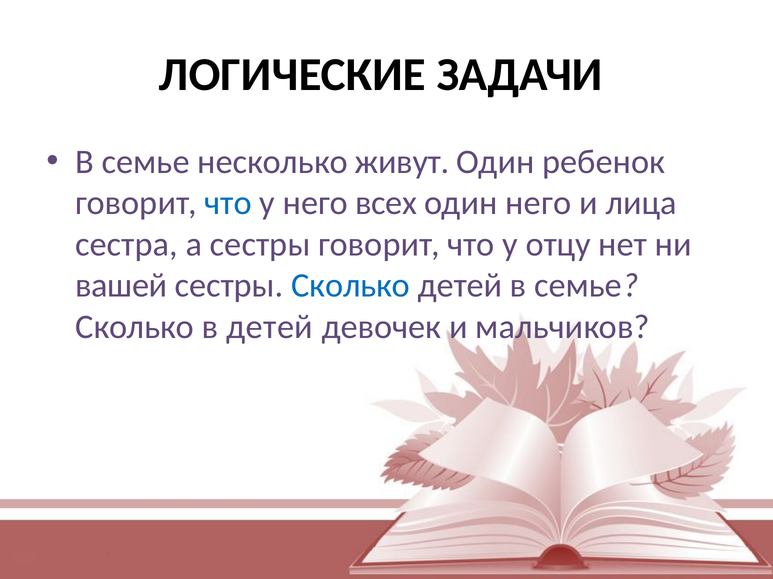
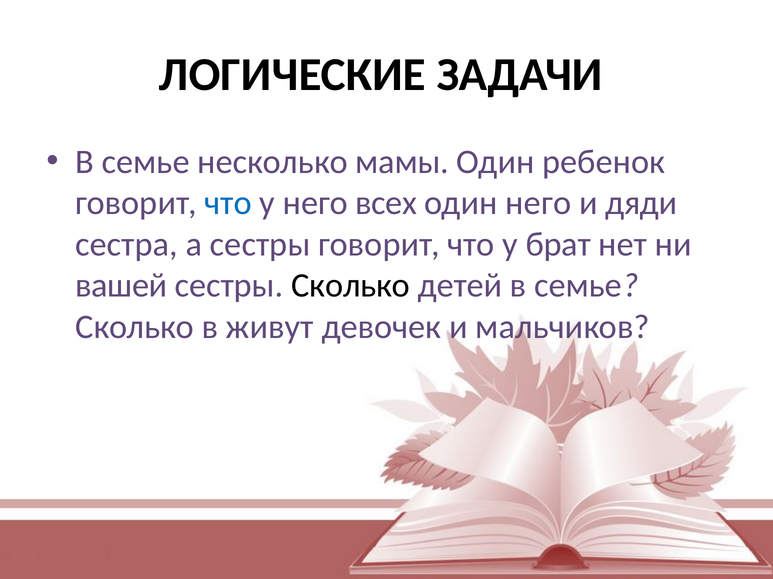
живут: живут -> мамы
лица: лица -> дяди
отцу: отцу -> брат
Сколько at (351, 286) colour: blue -> black
в детей: детей -> живут
